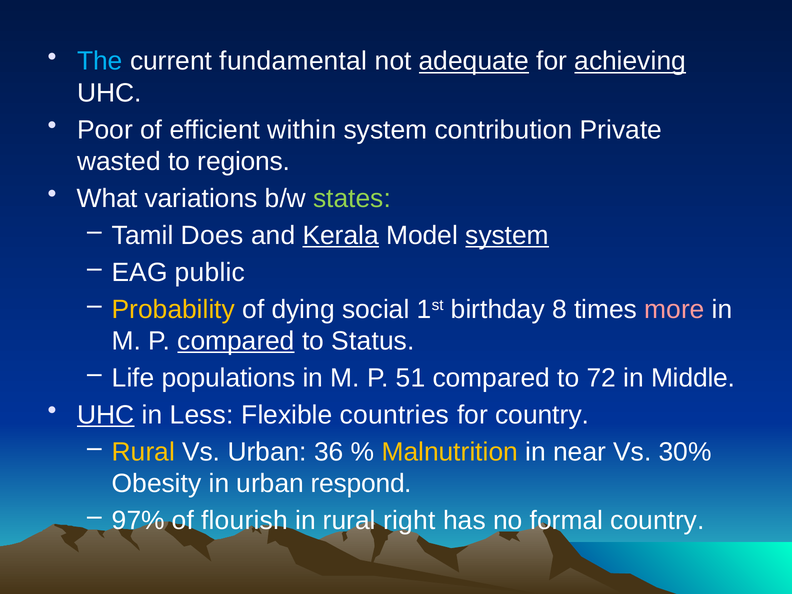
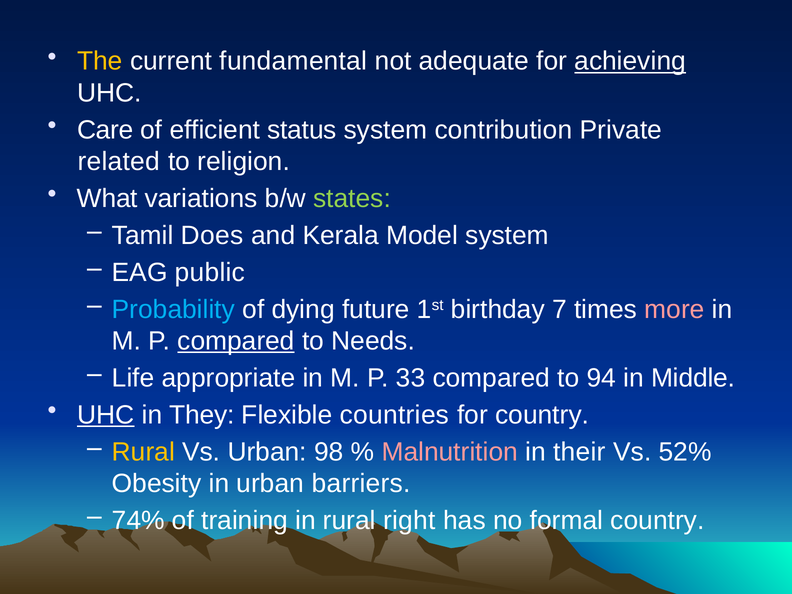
The colour: light blue -> yellow
adequate underline: present -> none
Poor: Poor -> Care
within: within -> status
wasted: wasted -> related
regions: regions -> religion
Kerala underline: present -> none
system at (507, 235) underline: present -> none
Probability colour: yellow -> light blue
social: social -> future
8: 8 -> 7
Status: Status -> Needs
populations: populations -> appropriate
51: 51 -> 33
72: 72 -> 94
Less: Less -> They
36: 36 -> 98
Malnutrition colour: yellow -> pink
near: near -> their
30%: 30% -> 52%
respond: respond -> barriers
97%: 97% -> 74%
flourish: flourish -> training
